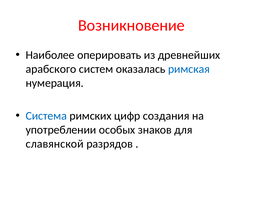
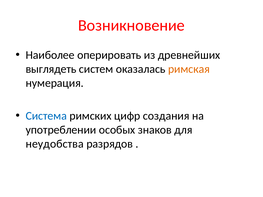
арабского: арабского -> выглядеть
римская colour: blue -> orange
славянской: славянской -> неудобства
